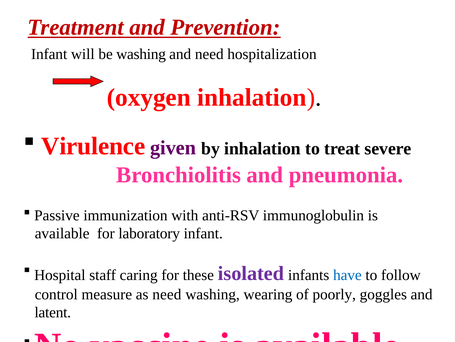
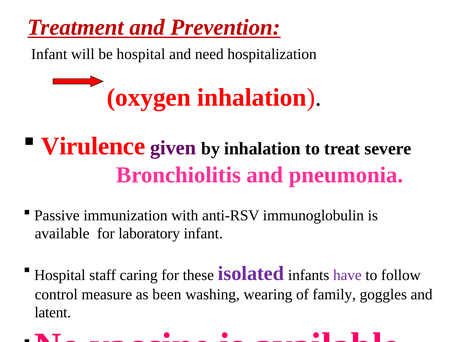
be washing: washing -> hospital
have colour: blue -> purple
as need: need -> been
poorly: poorly -> family
